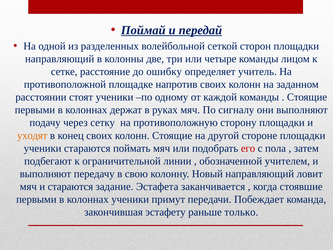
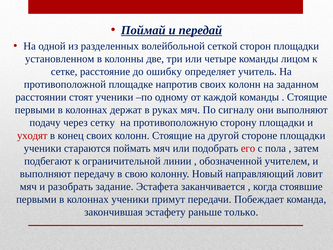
направляющий at (60, 59): направляющий -> установленном
уходят colour: orange -> red
и стараются: стараются -> разобрать
